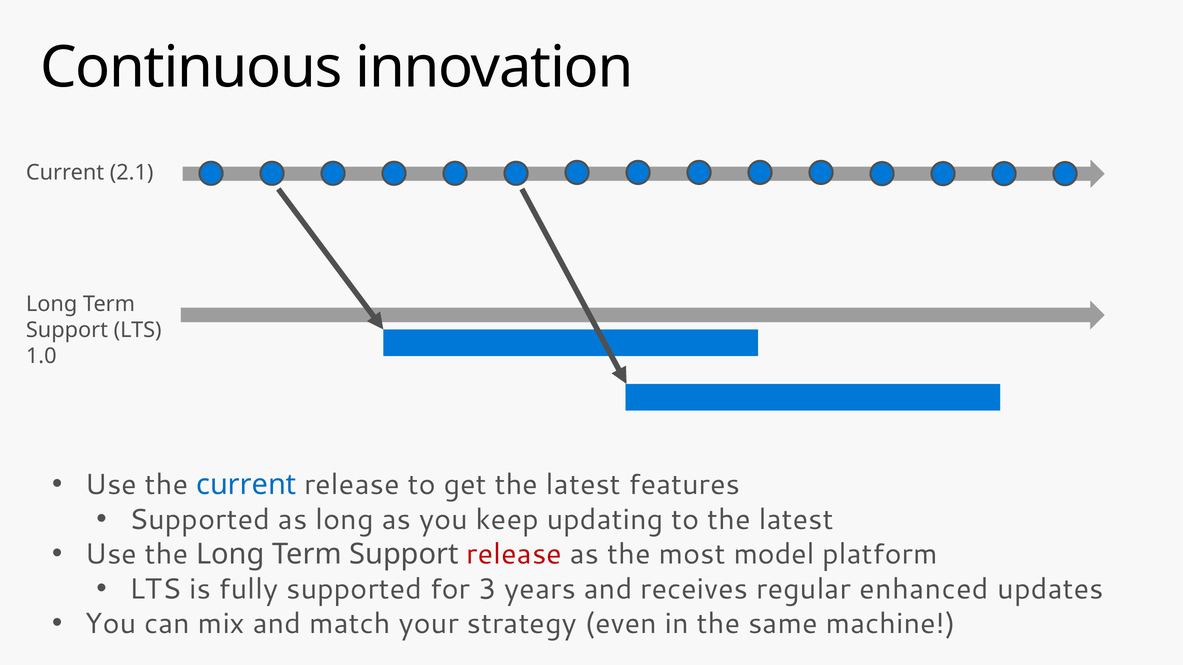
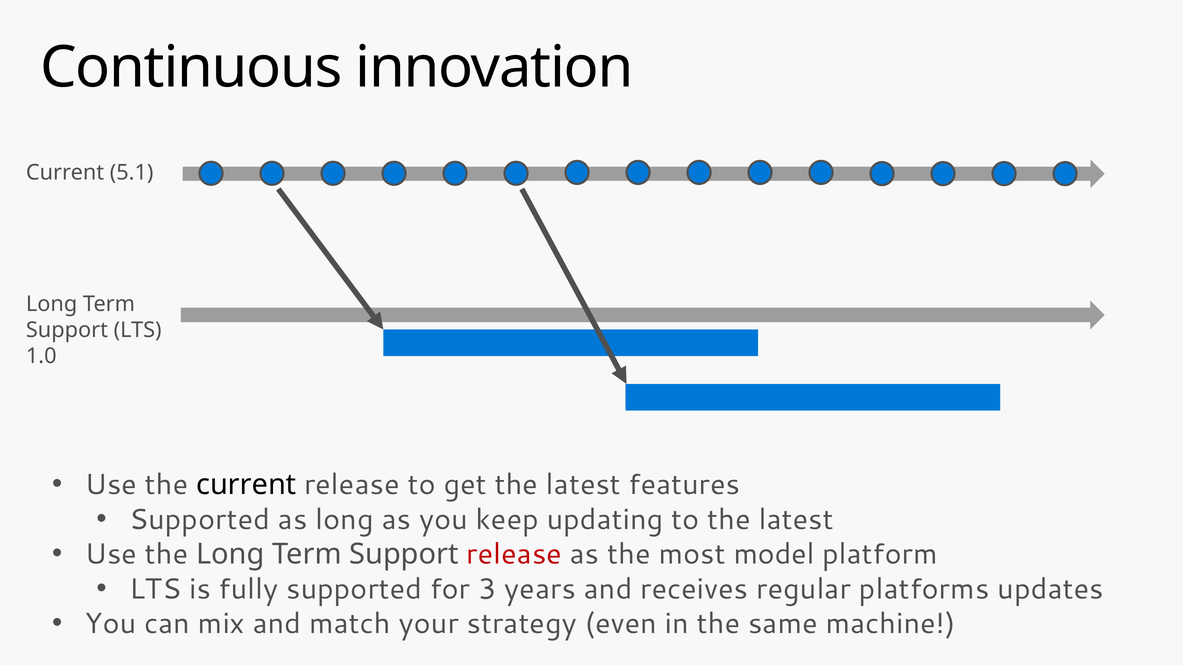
2.1: 2.1 -> 5.1
current at (246, 485) colour: blue -> black
enhanced: enhanced -> platforms
